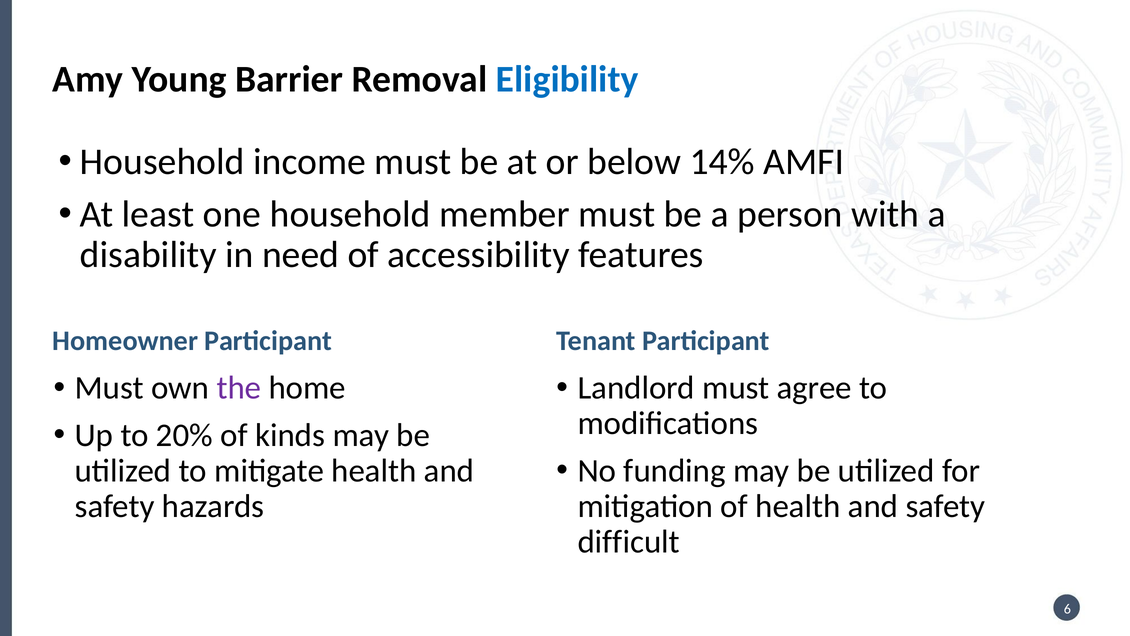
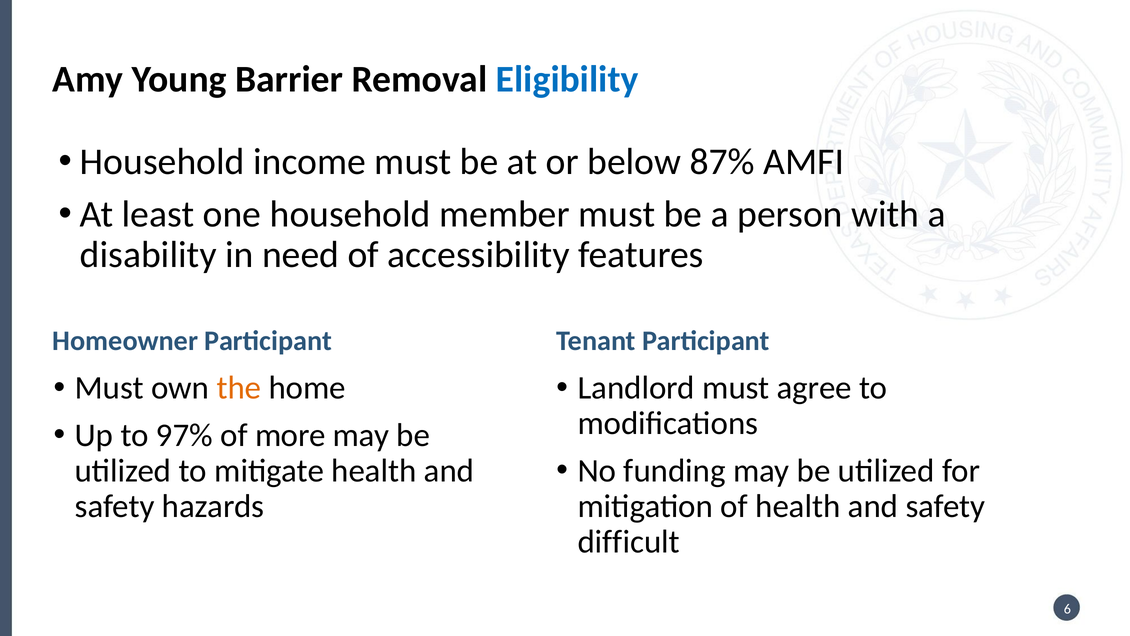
14%: 14% -> 87%
the colour: purple -> orange
20%: 20% -> 97%
kinds: kinds -> more
